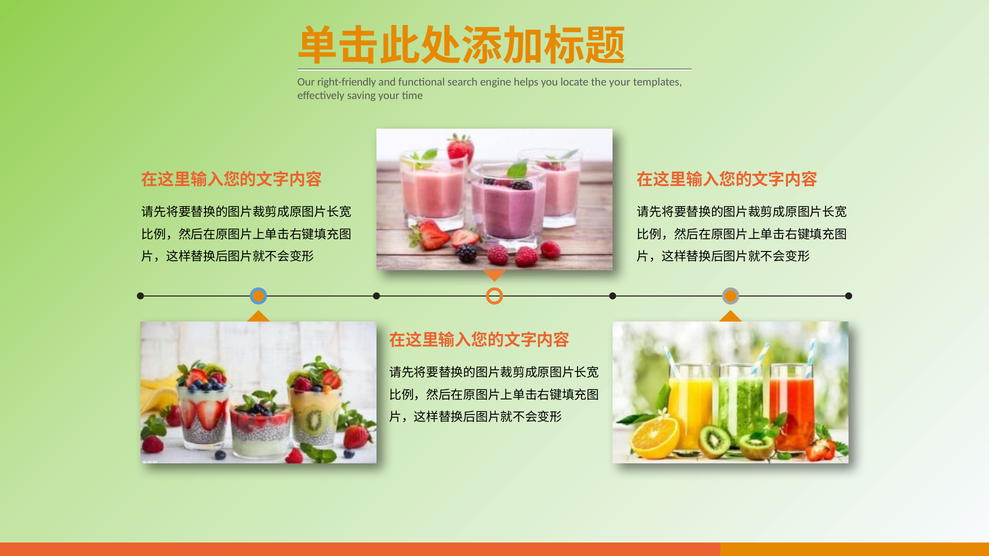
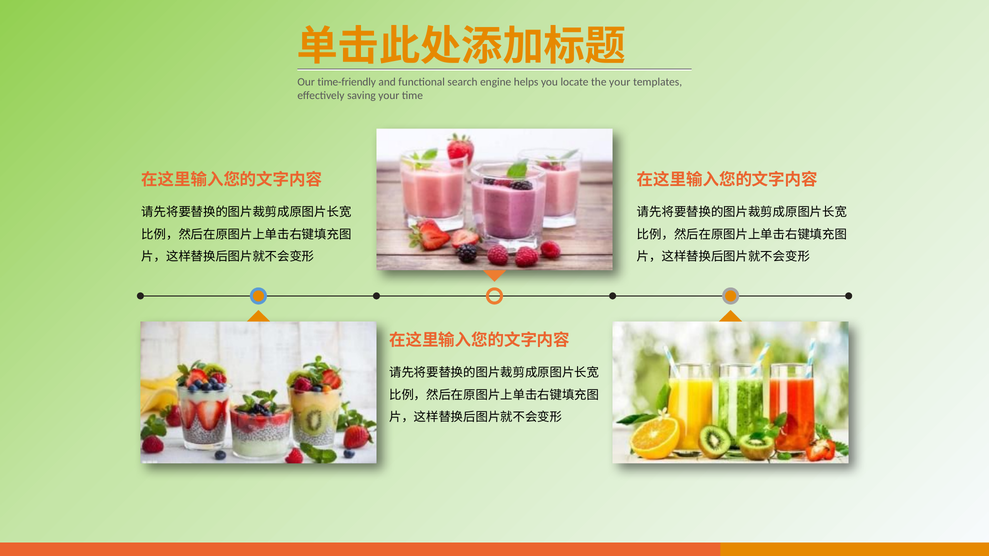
right-friendly: right-friendly -> time-friendly
